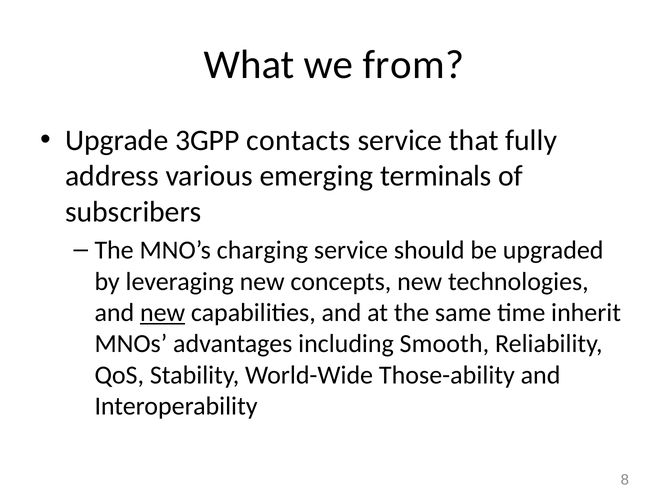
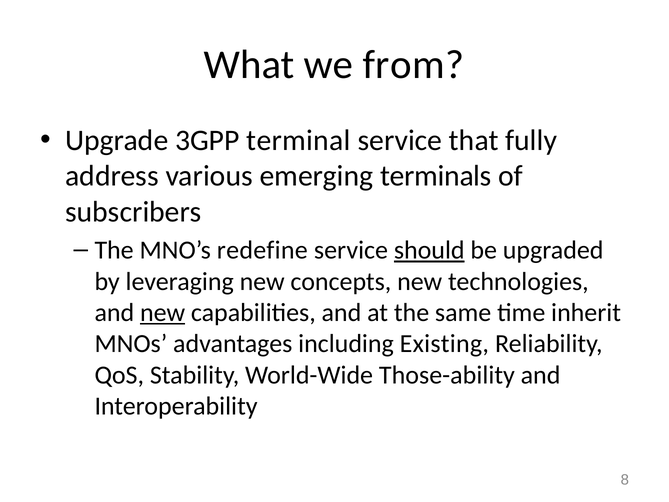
contacts: contacts -> terminal
charging: charging -> redefine
should underline: none -> present
Smooth: Smooth -> Existing
